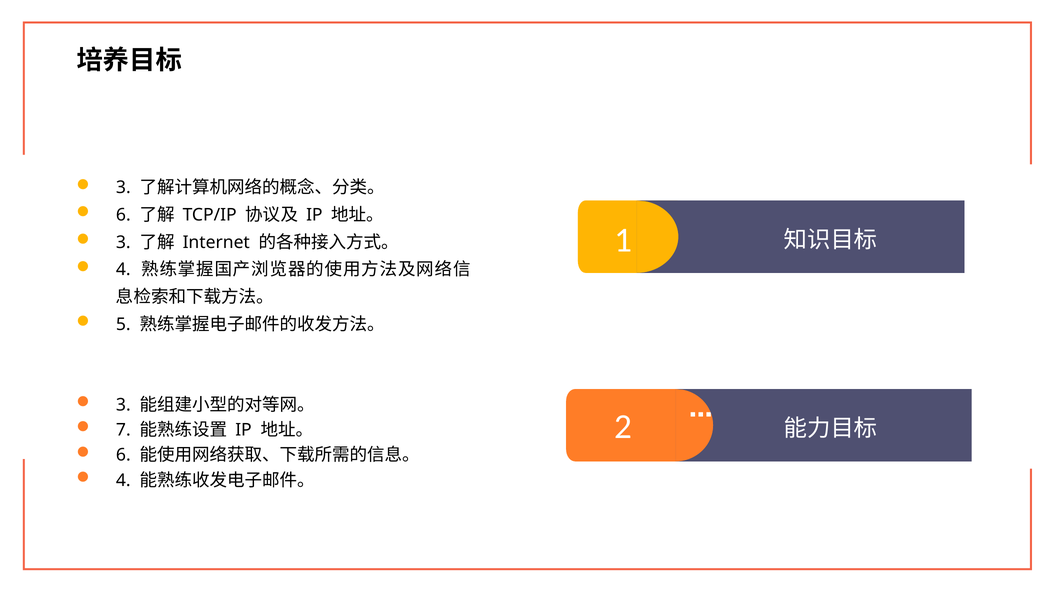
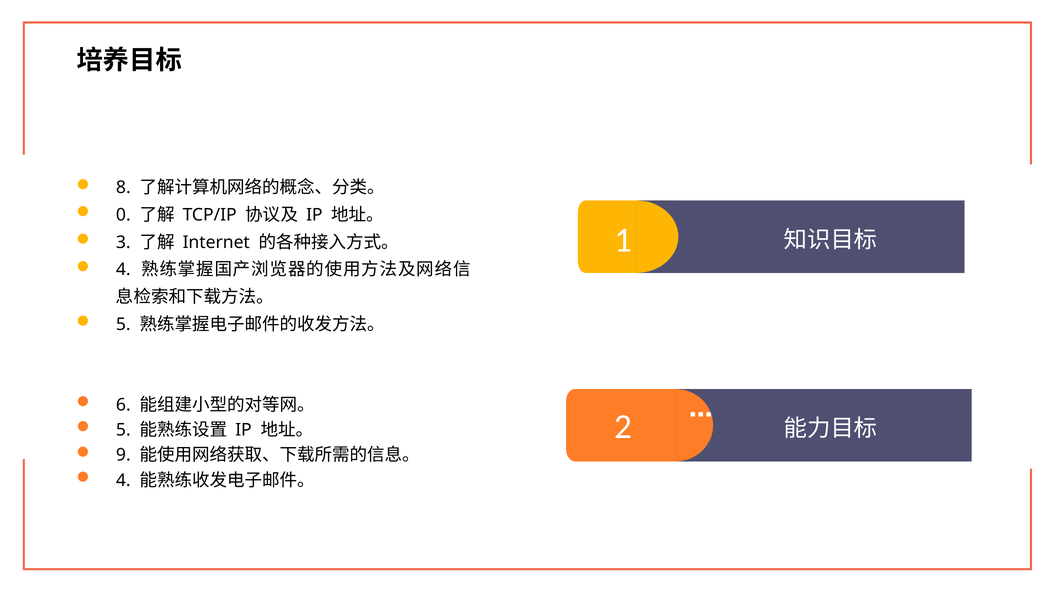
3 at (123, 188): 3 -> 8
6 at (123, 215): 6 -> 0
3 at (123, 405): 3 -> 6
7 at (123, 430): 7 -> 5
6 at (123, 455): 6 -> 9
